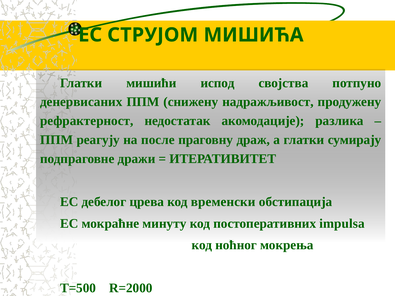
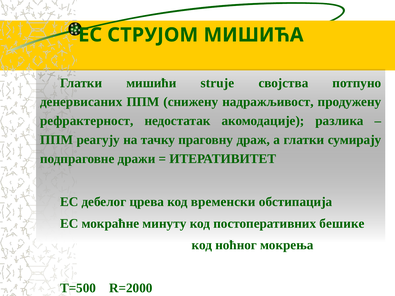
испод: испод -> struje
после: после -> тачку
impulsa: impulsa -> бешике
